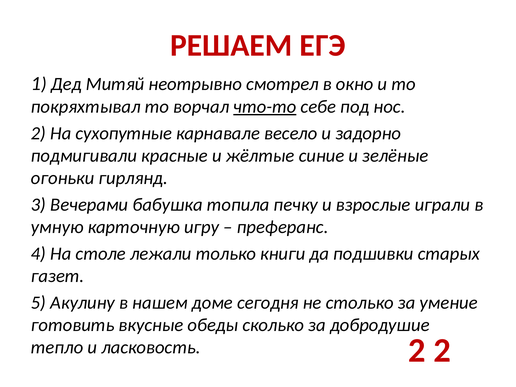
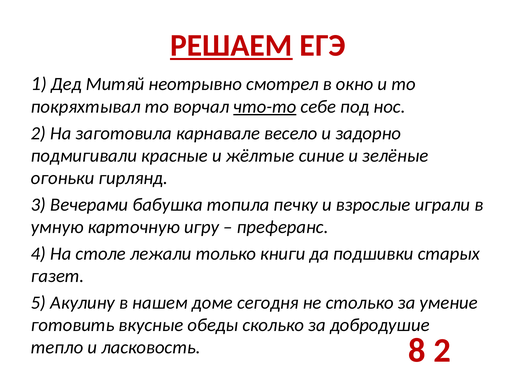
РЕШАЕМ underline: none -> present
сухопутные: сухопутные -> заготовила
ласковость 2: 2 -> 8
